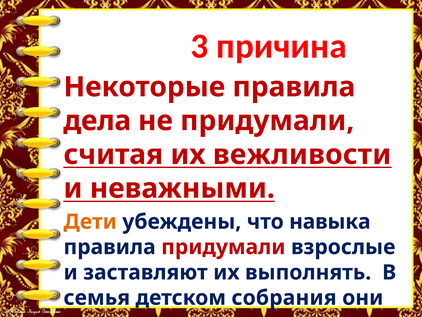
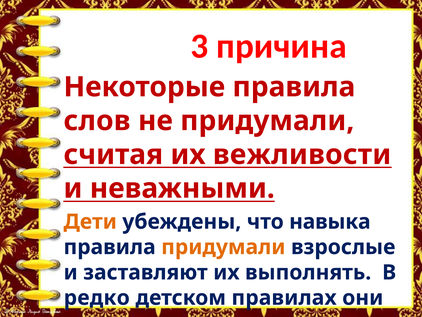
дела at (97, 121): дела -> слов
придумали at (223, 247) colour: red -> orange
семья: семья -> редко
собрания: собрания -> правилах
